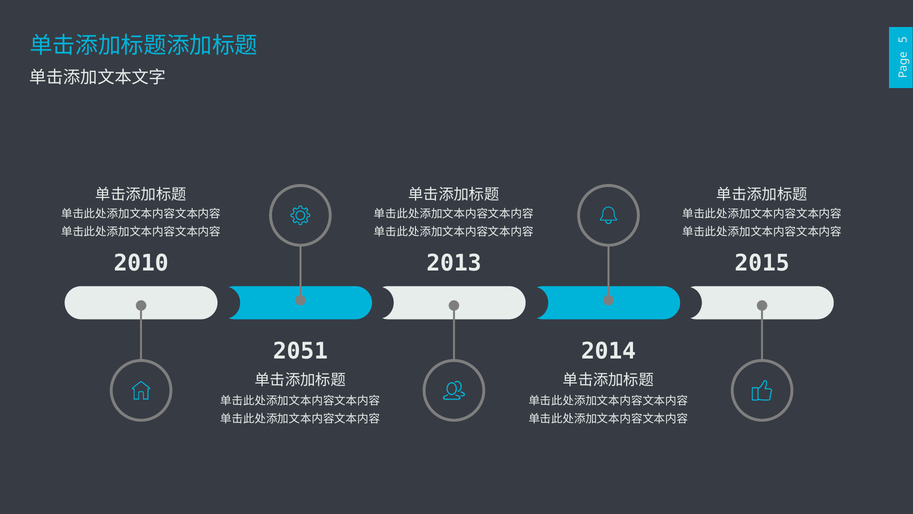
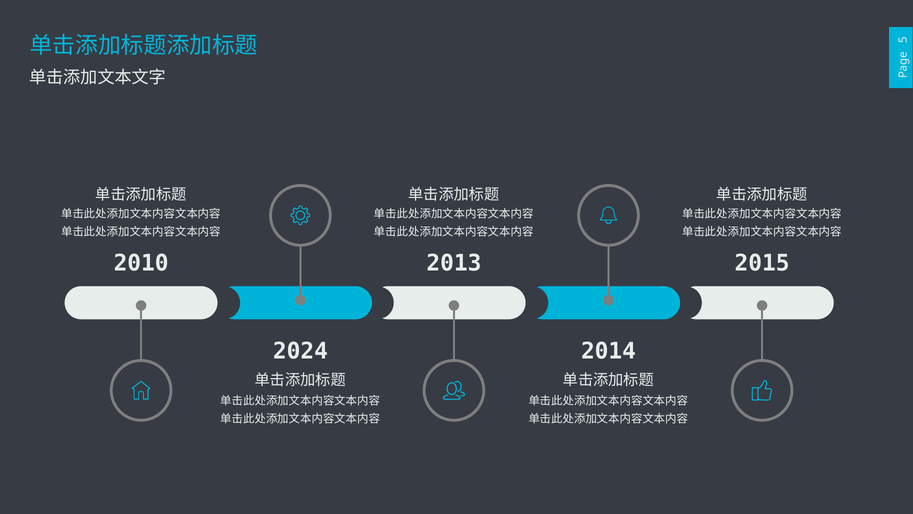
2051: 2051 -> 2024
